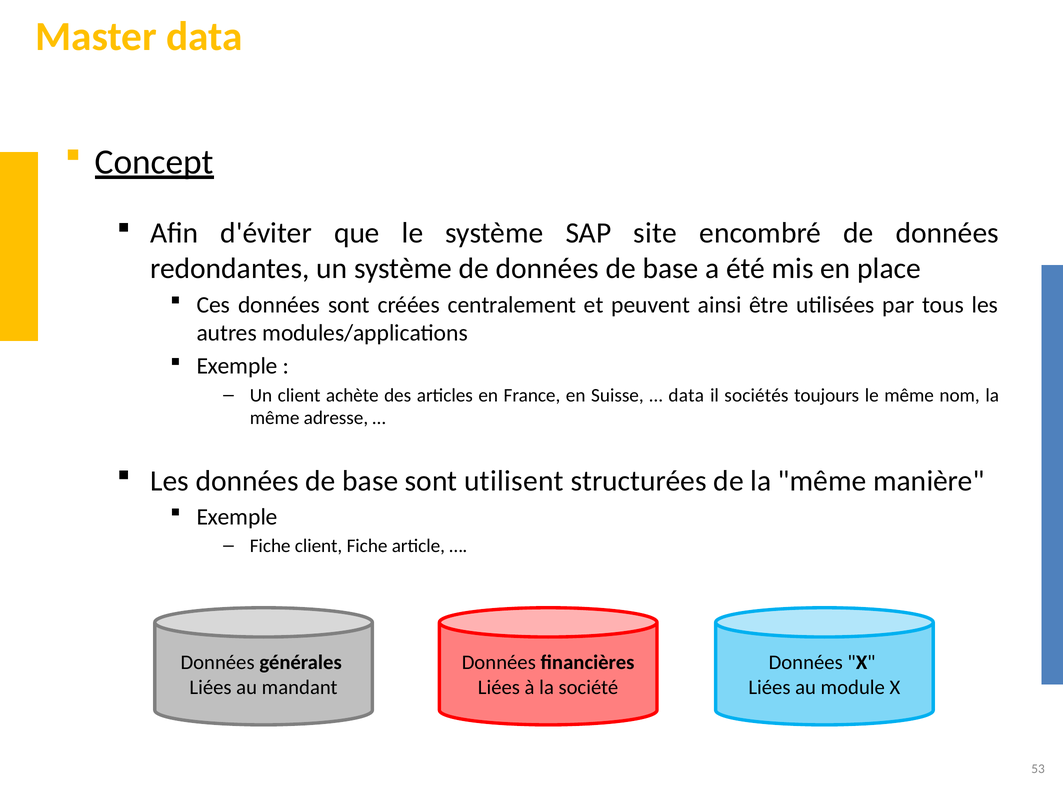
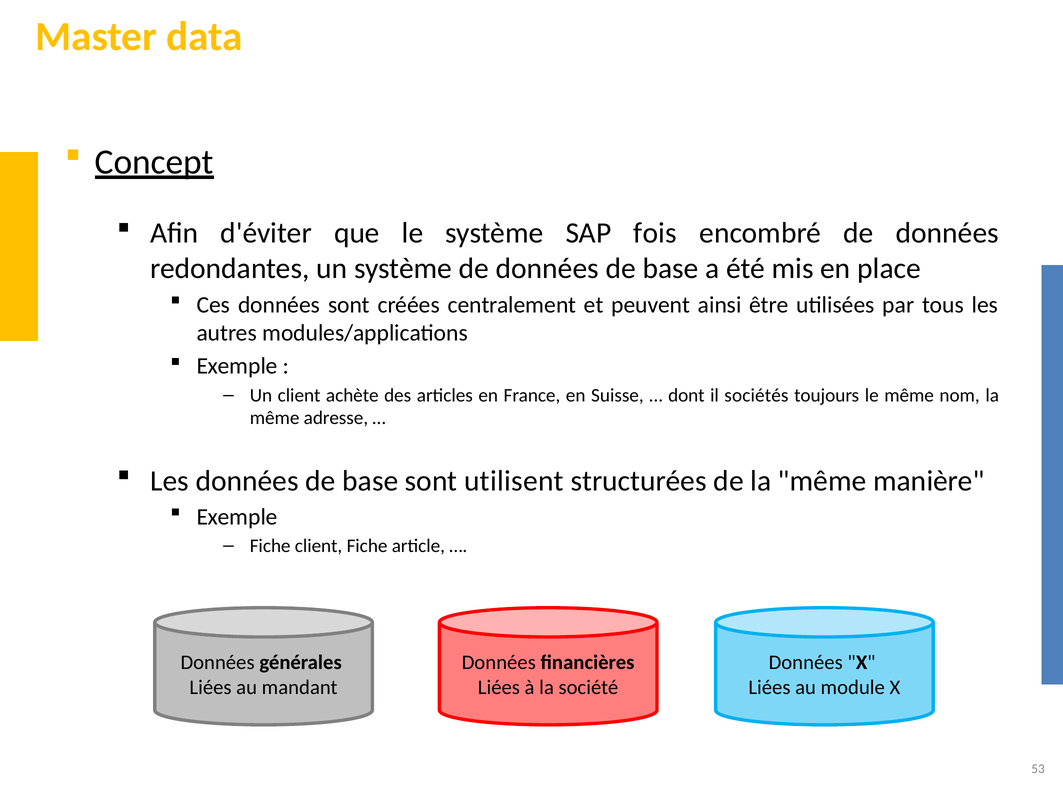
site: site -> fois
data at (686, 395): data -> dont
